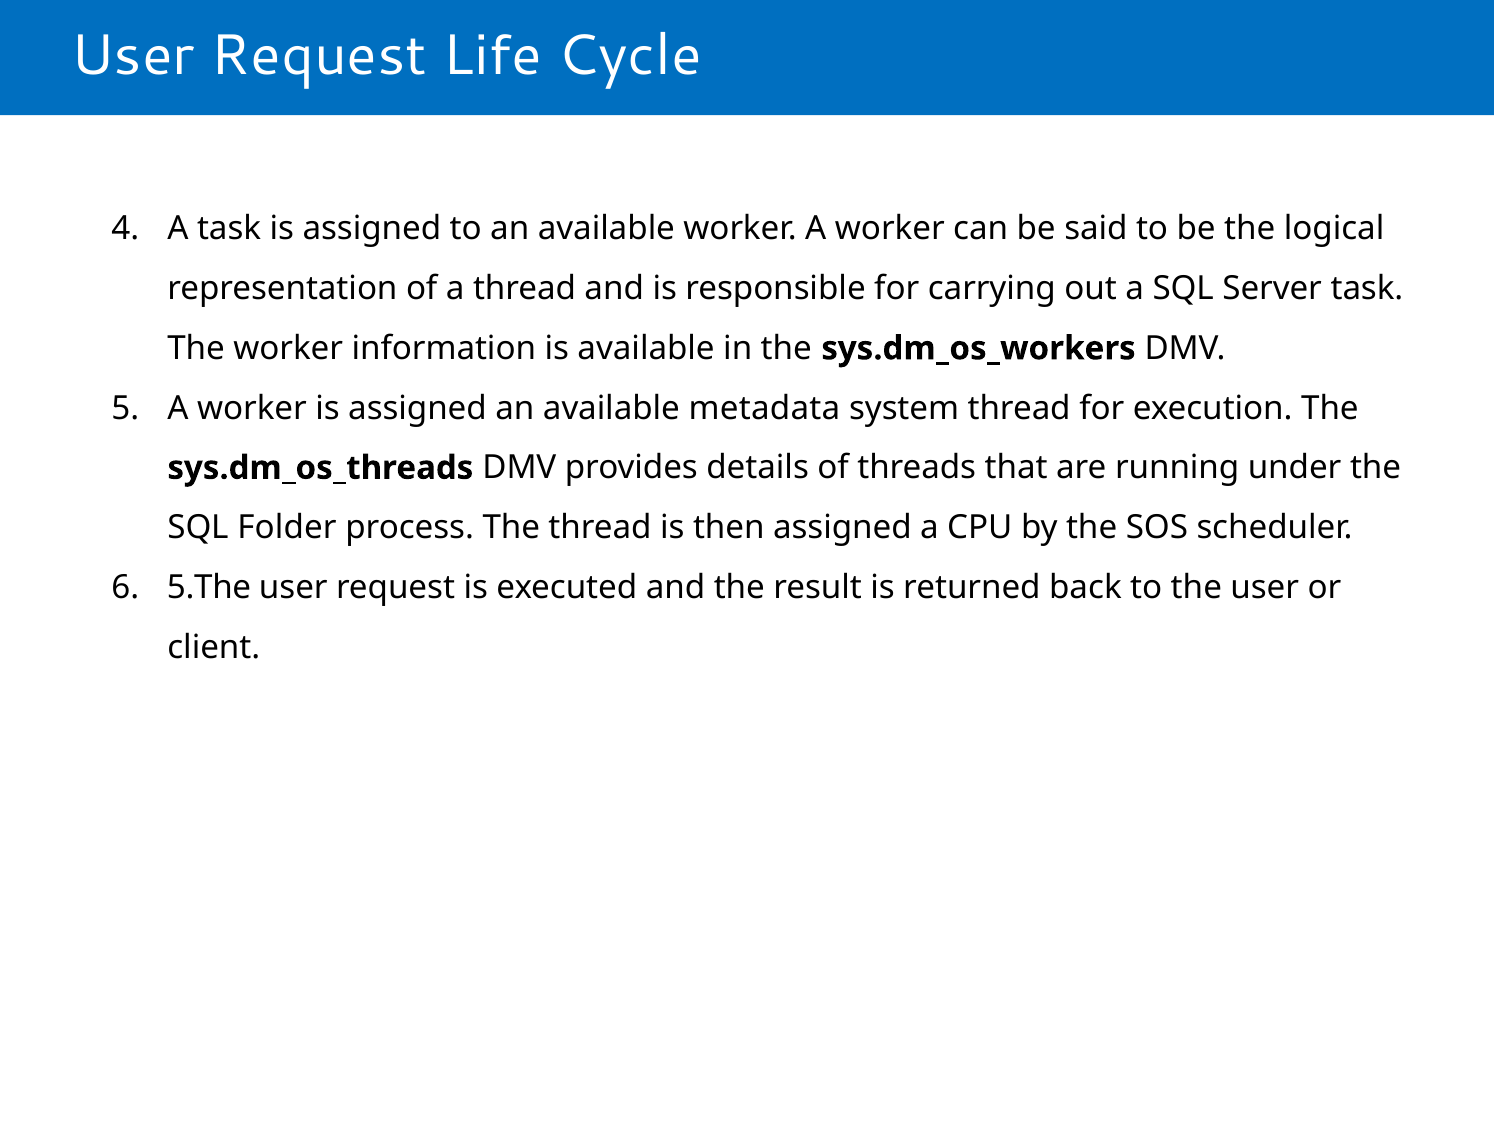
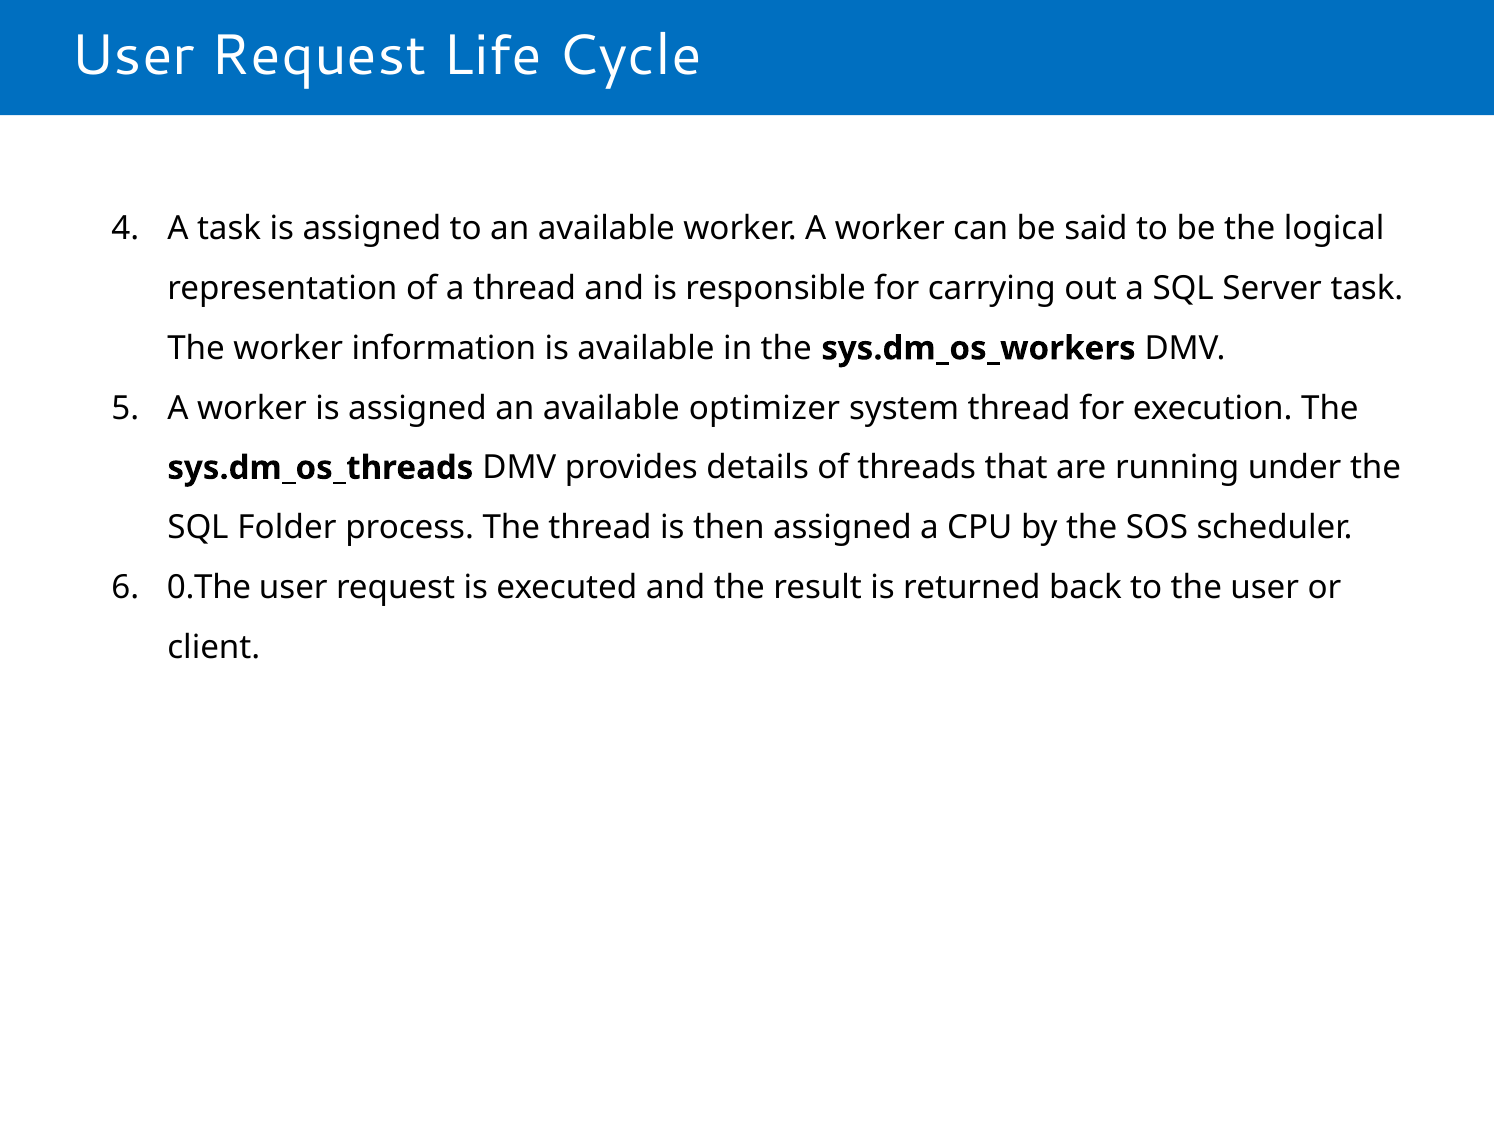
metadata: metadata -> optimizer
5.The: 5.The -> 0.The
